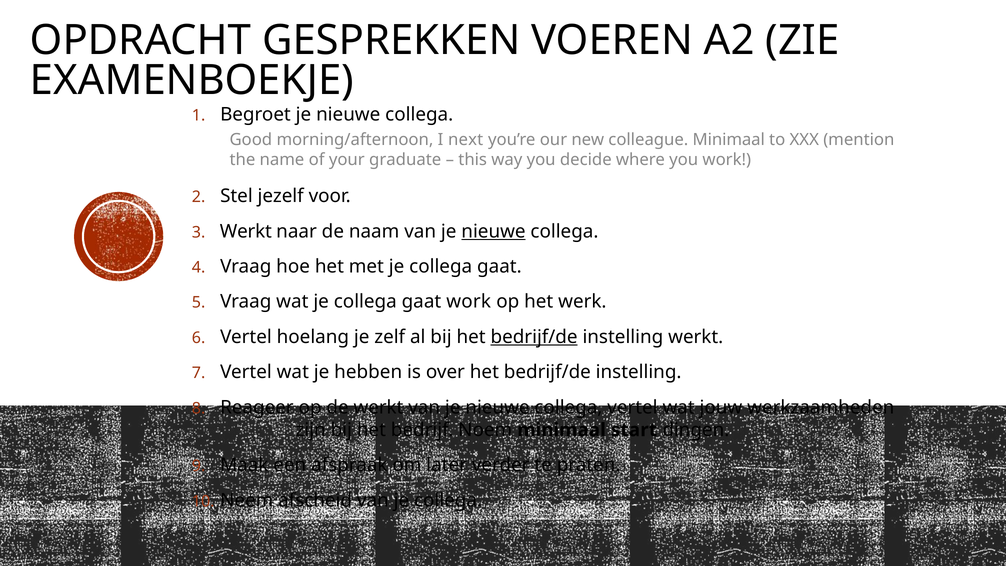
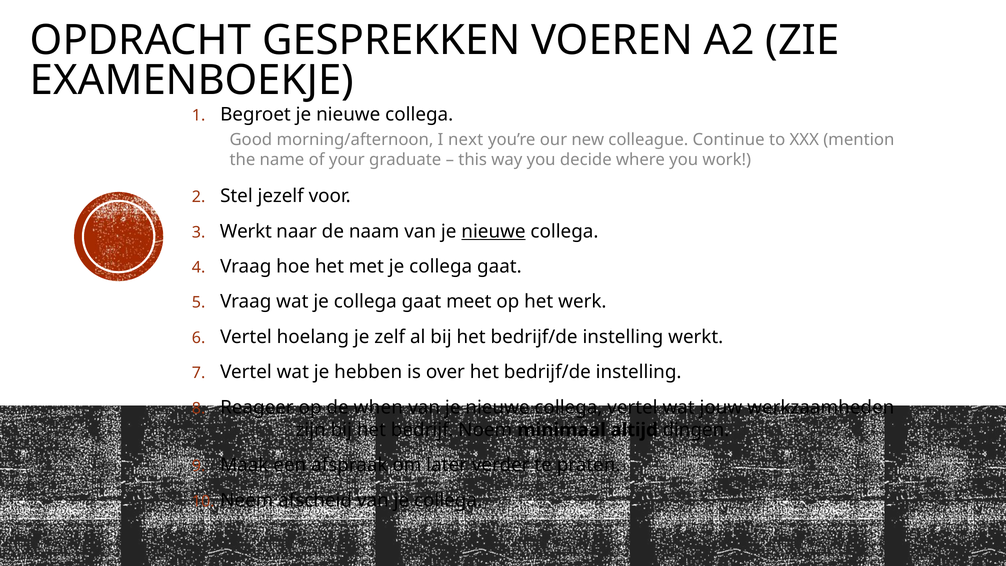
colleague Minimaal: Minimaal -> Continue
gaat work: work -> meet
bedrijf/de at (534, 337) underline: present -> none
de werkt: werkt -> when
start: start -> altijd
